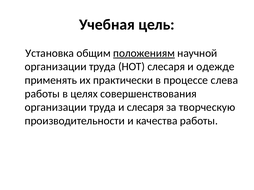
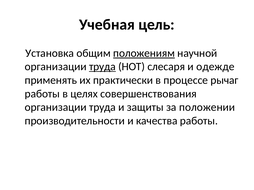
труда at (102, 67) underline: none -> present
слева: слева -> рычаг
и слесаря: слесаря -> защиты
творческую: творческую -> положении
